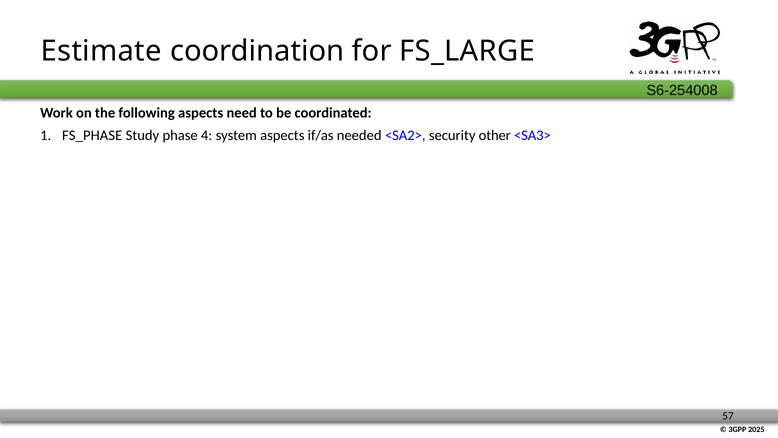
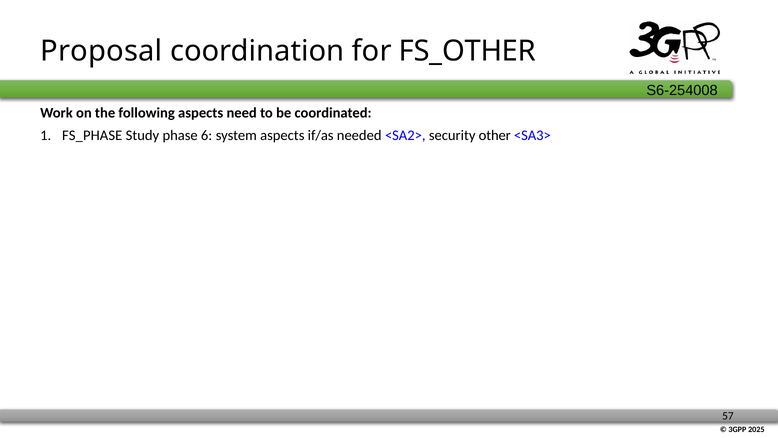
Estimate: Estimate -> Proposal
FS_LARGE: FS_LARGE -> FS_OTHER
4: 4 -> 6
